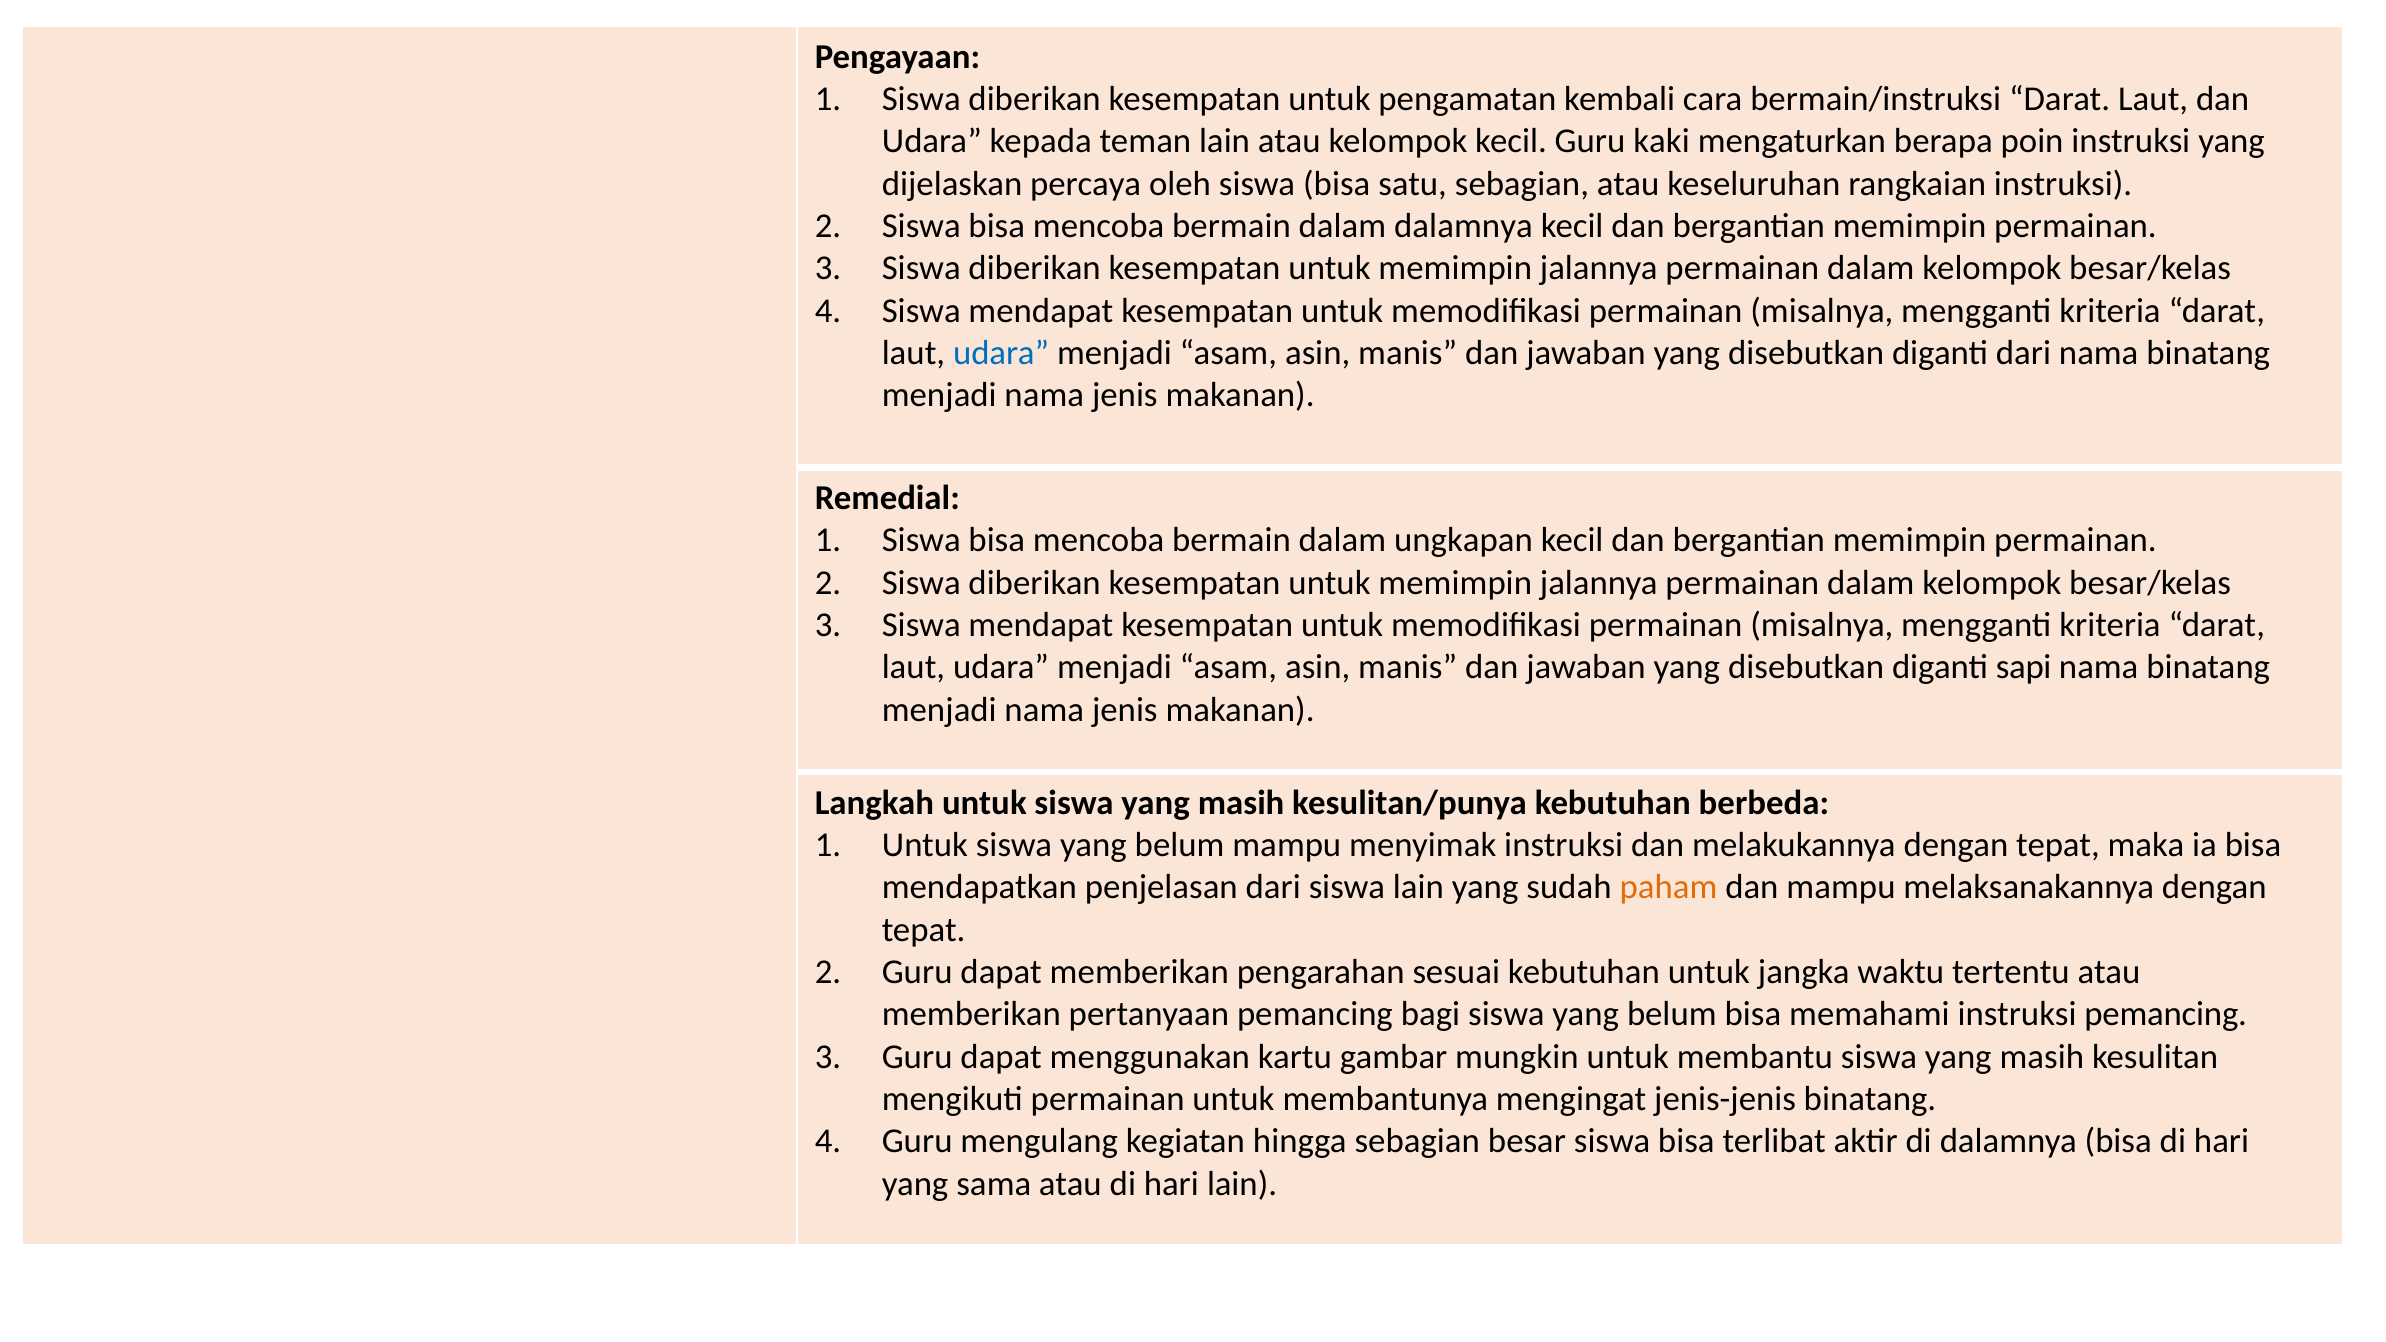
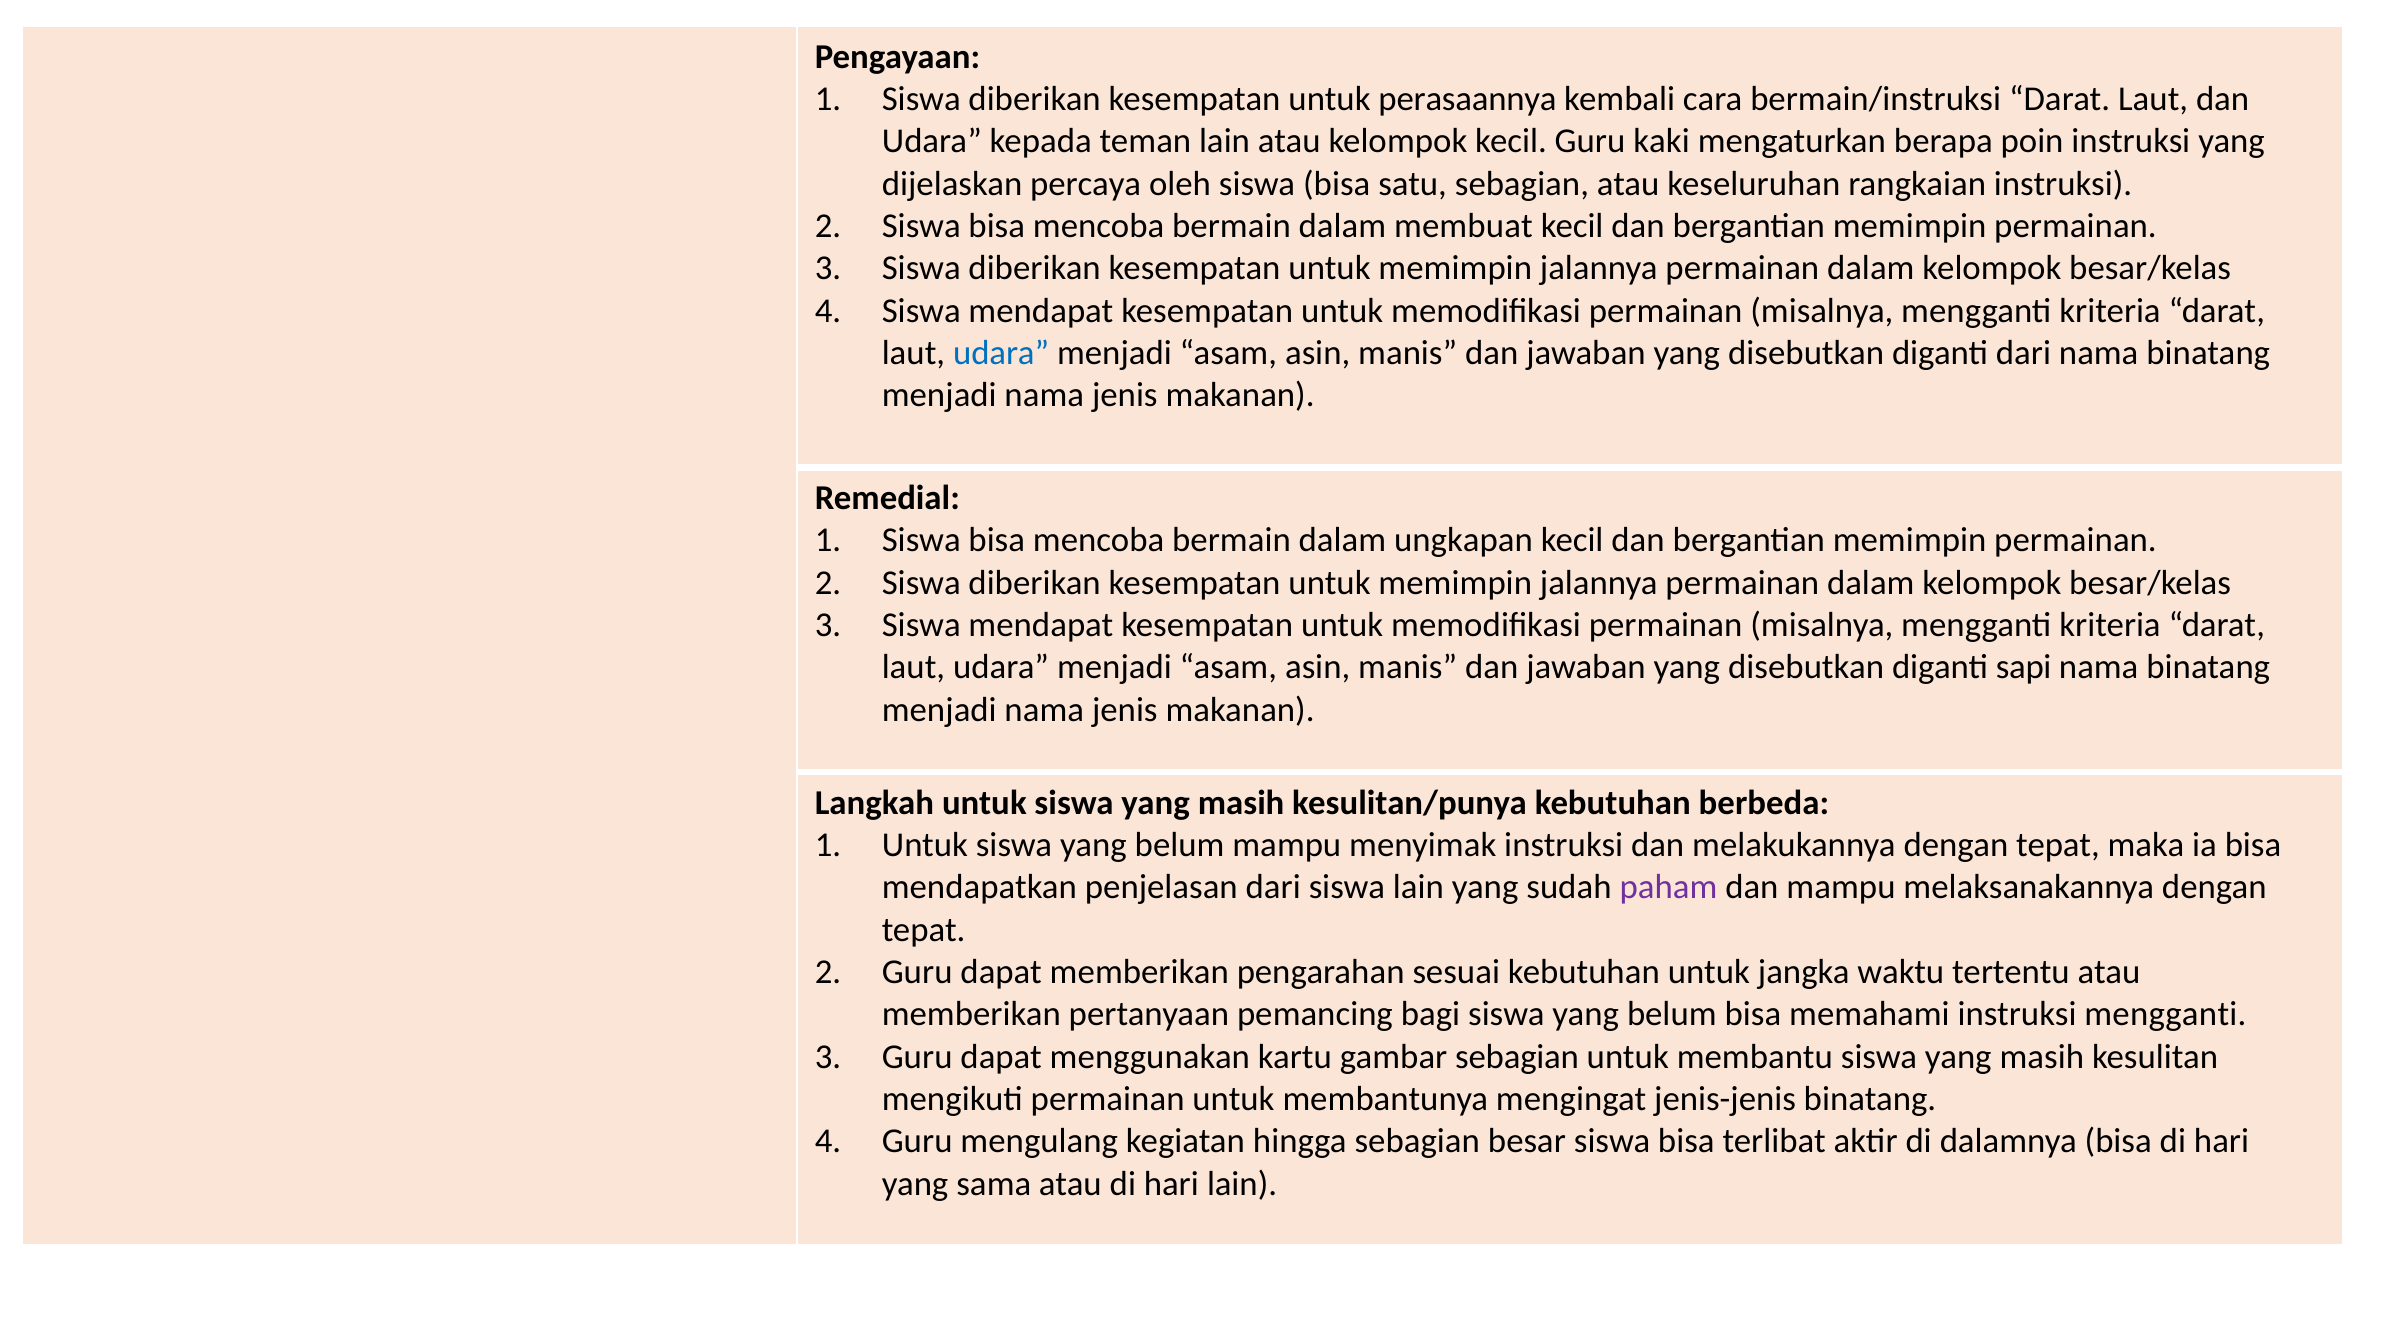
pengamatan: pengamatan -> perasaannya
dalam dalamnya: dalamnya -> membuat
paham colour: orange -> purple
instruksi pemancing: pemancing -> mengganti
gambar mungkin: mungkin -> sebagian
